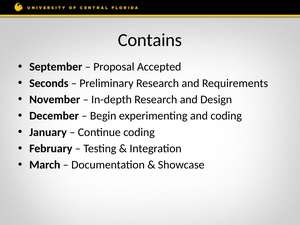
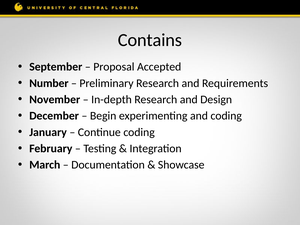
Seconds: Seconds -> Number
